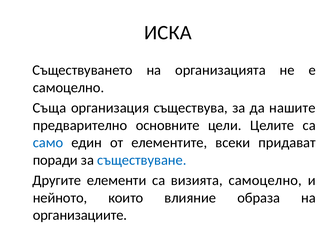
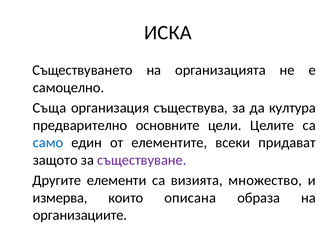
нашите: нашите -> култура
поради: поради -> защото
съществуване colour: blue -> purple
визията самоцелно: самоцелно -> множество
нейното: нейното -> измерва
влияние: влияние -> описана
